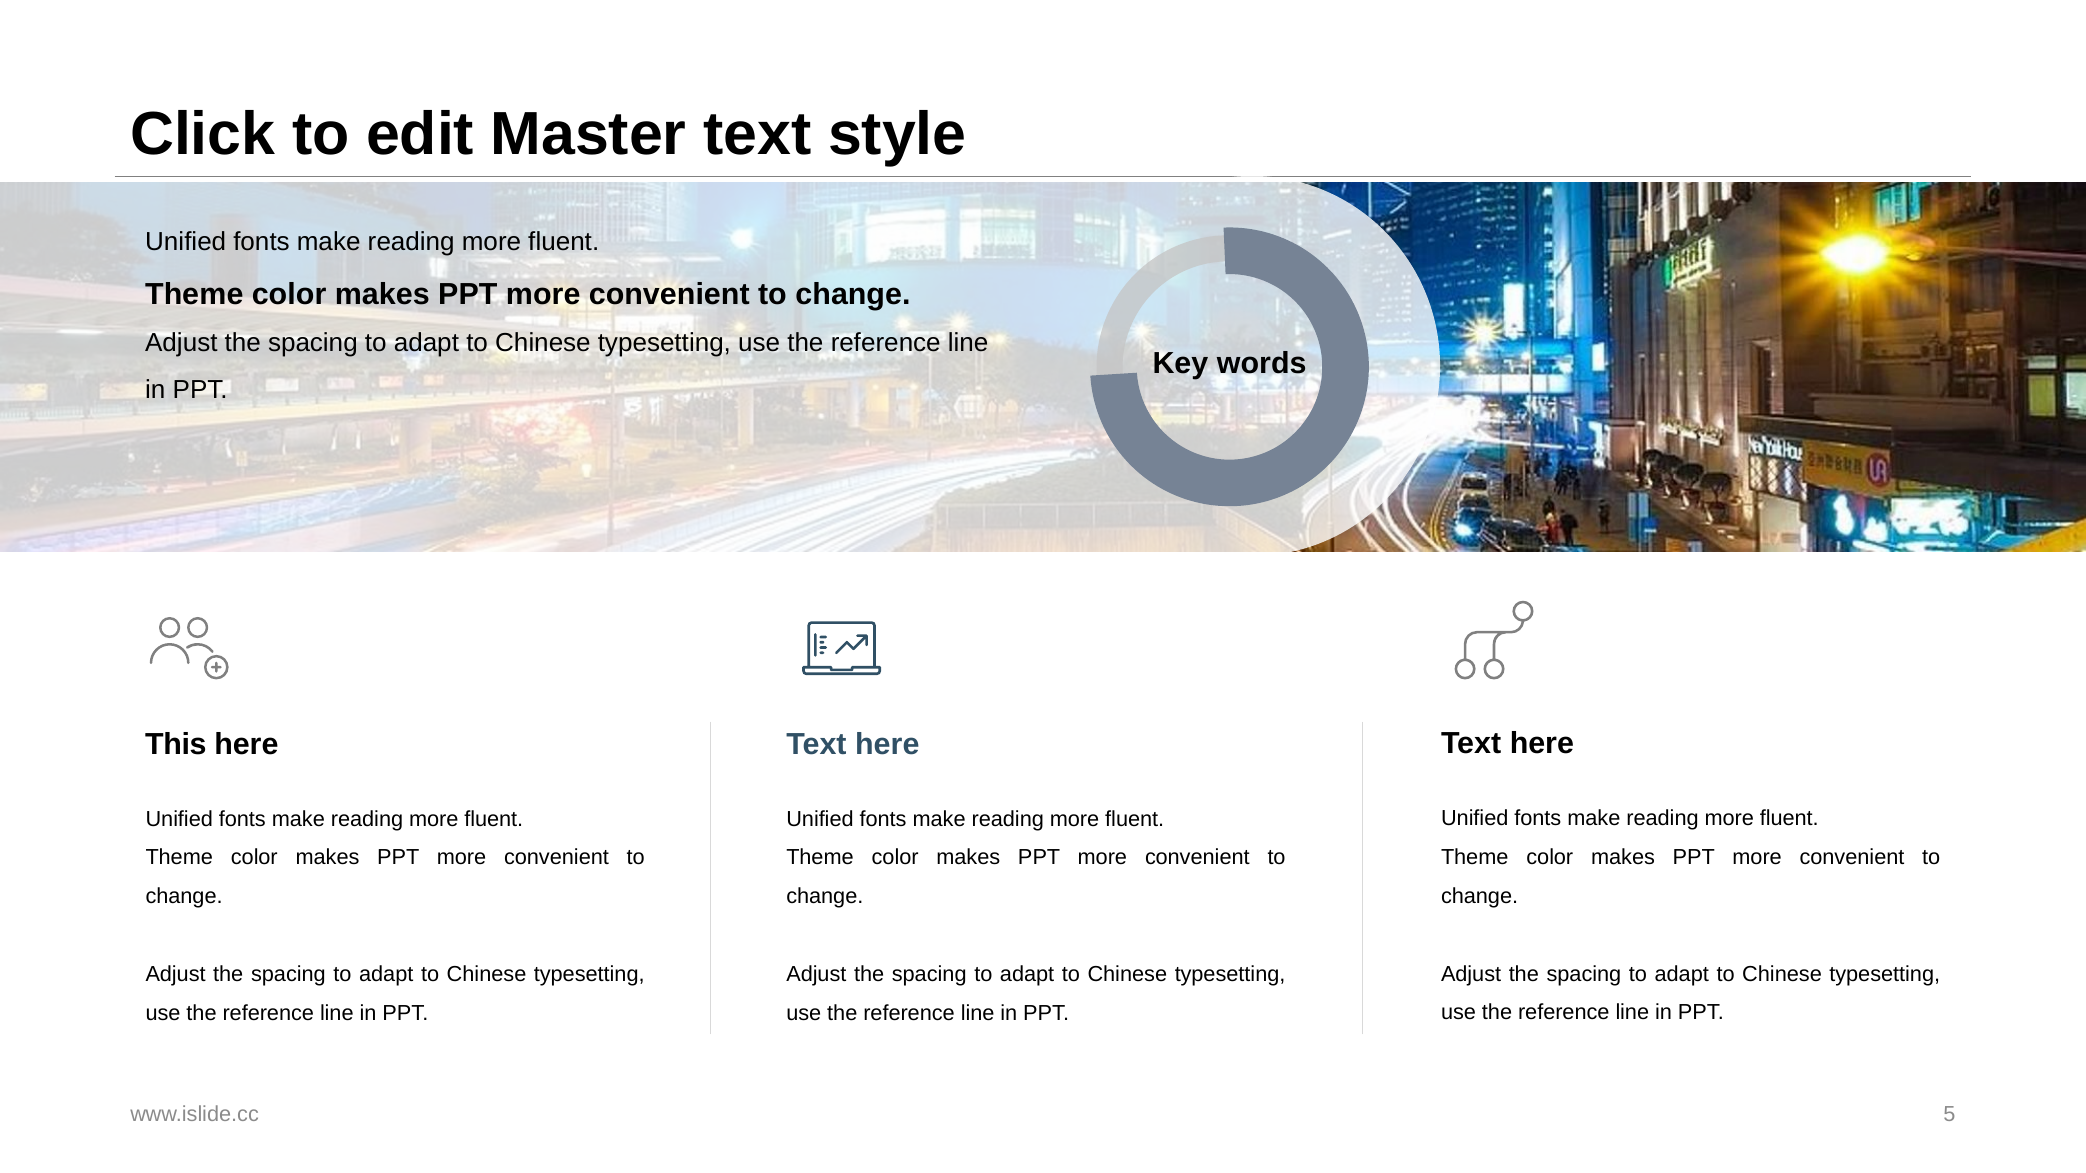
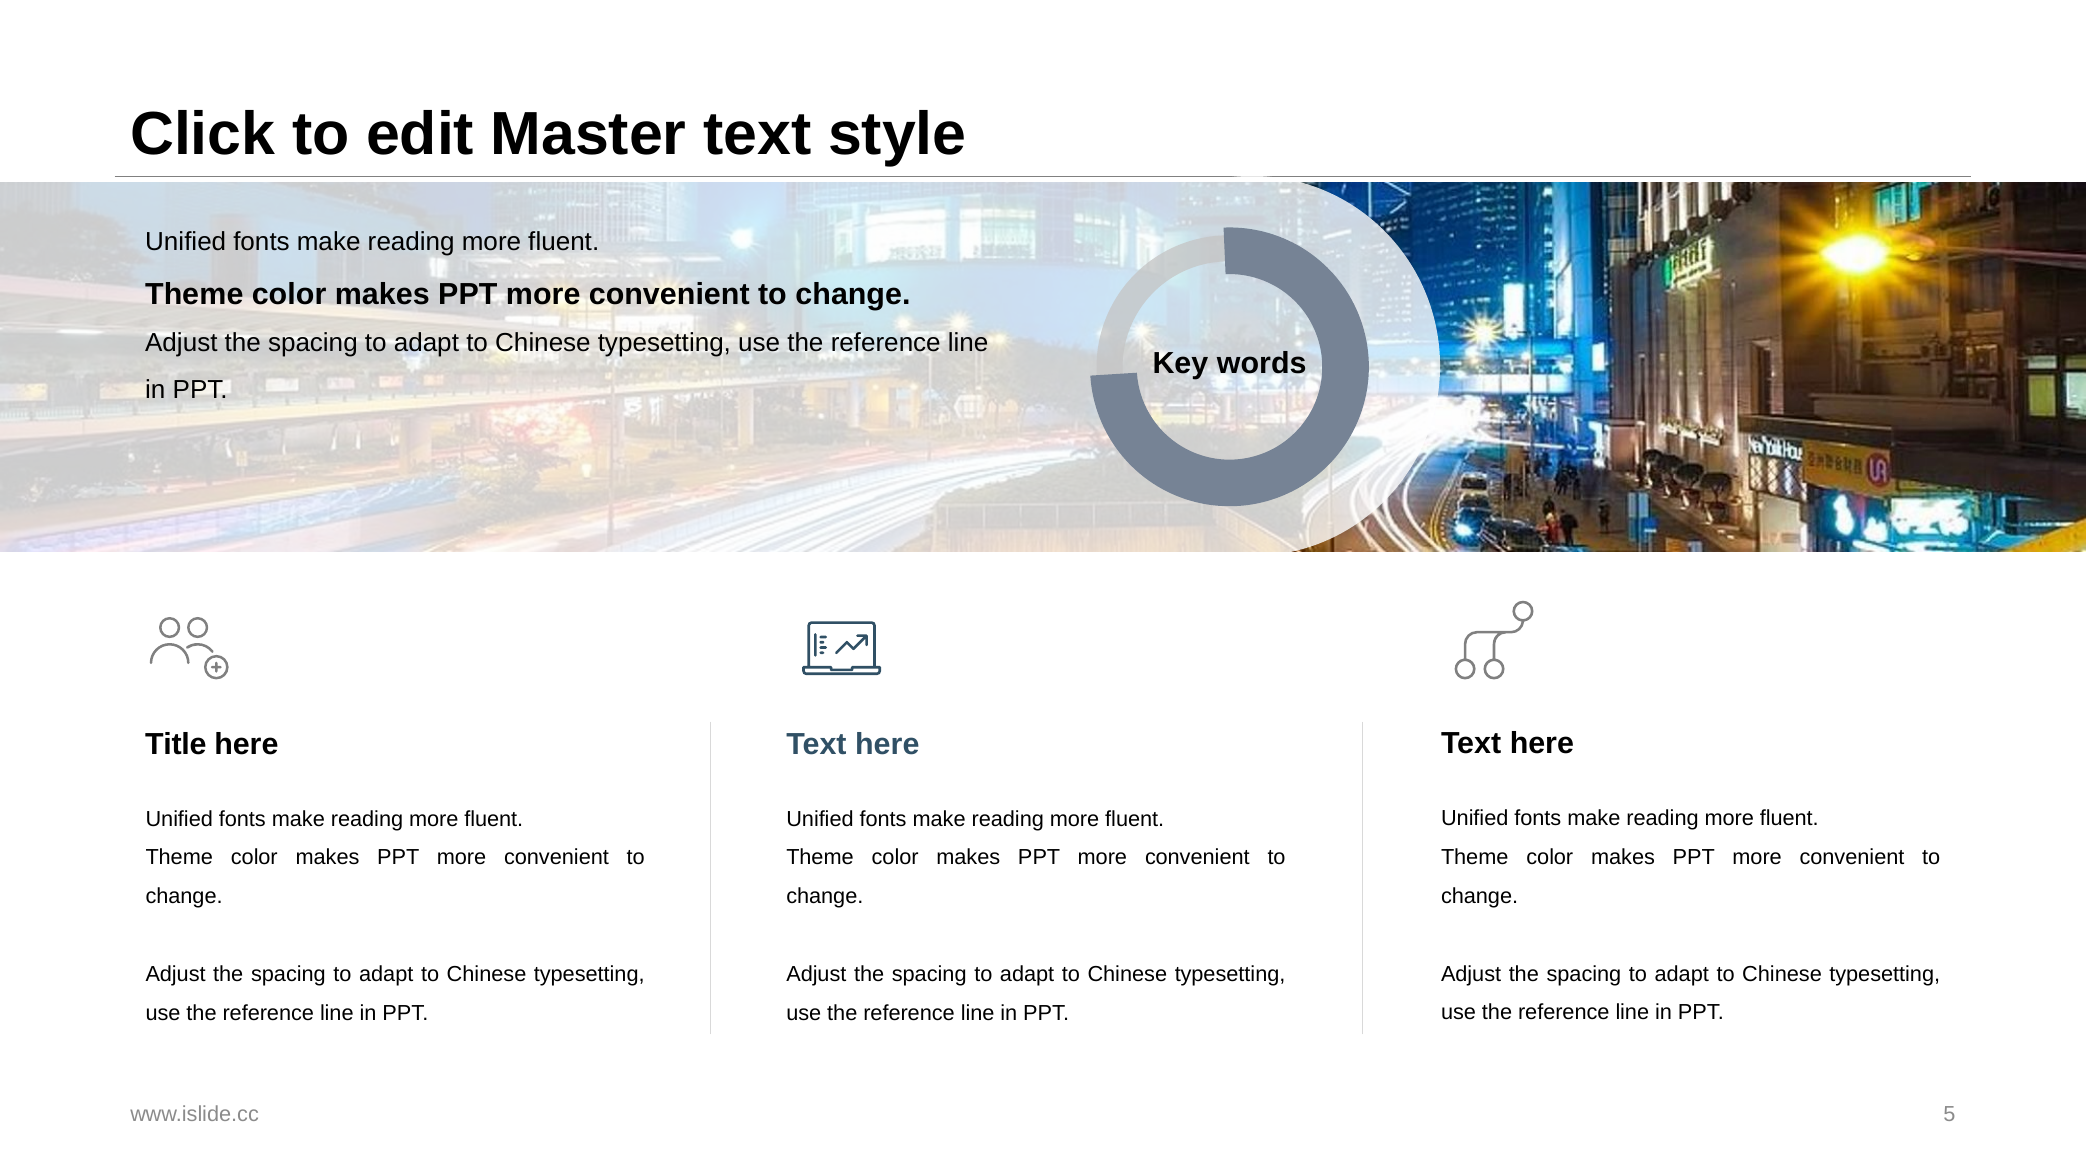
This: This -> Title
